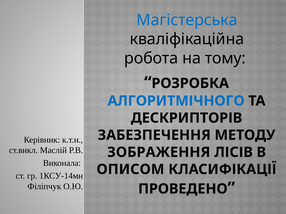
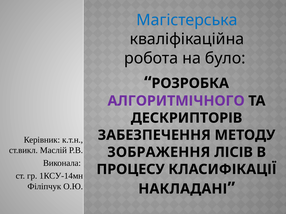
тому: тому -> було
АЛГОРИТМІЧНОГО colour: blue -> purple
ОПИСОМ: ОПИСОМ -> ПРОЦЕСУ
ПРОВЕДЕНО: ПРОВЕДЕНО -> НАКЛАДАНІ
